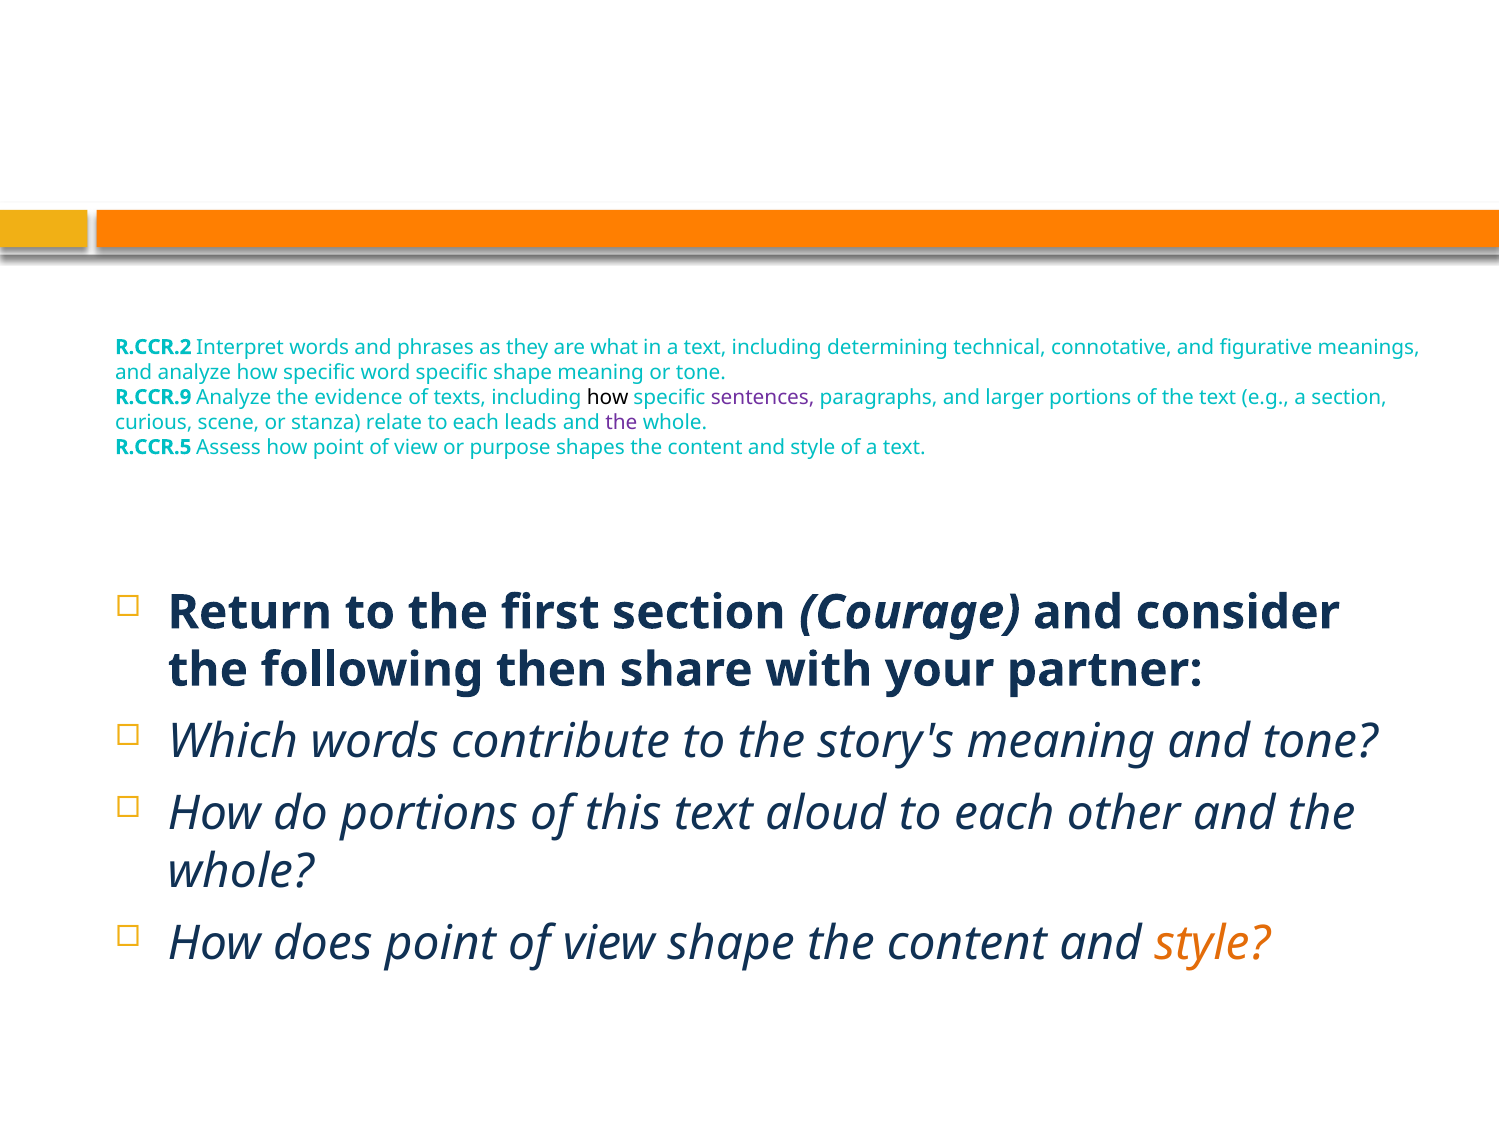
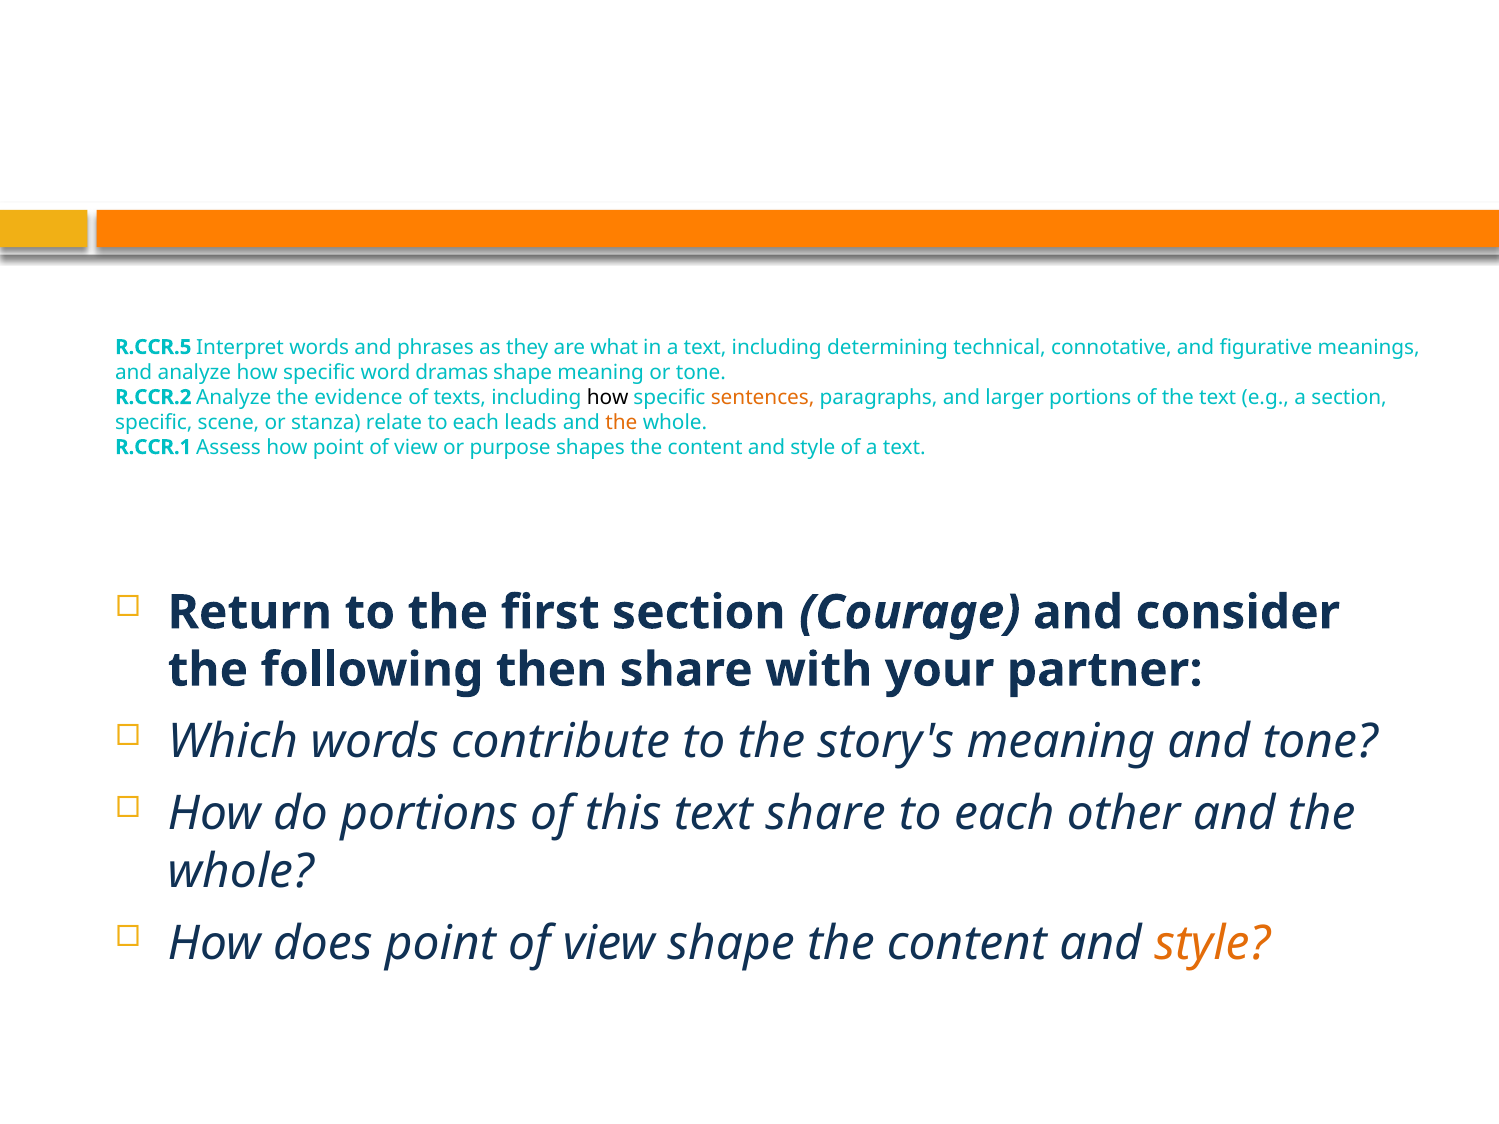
R.CCR.2: R.CCR.2 -> R.CCR.5
word specific: specific -> dramas
R.CCR.9: R.CCR.9 -> R.CCR.2
sentences colour: purple -> orange
curious at (154, 422): curious -> specific
the at (621, 422) colour: purple -> orange
R.CCR.5: R.CCR.5 -> R.CCR.1
text aloud: aloud -> share
